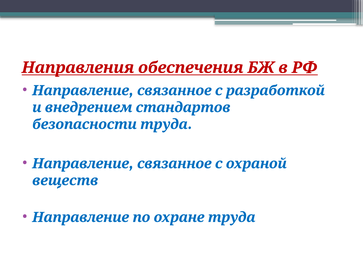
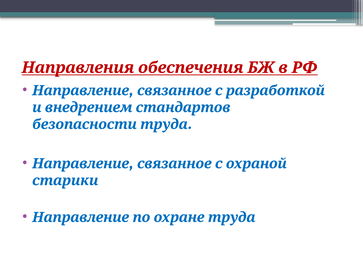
веществ: веществ -> старики
